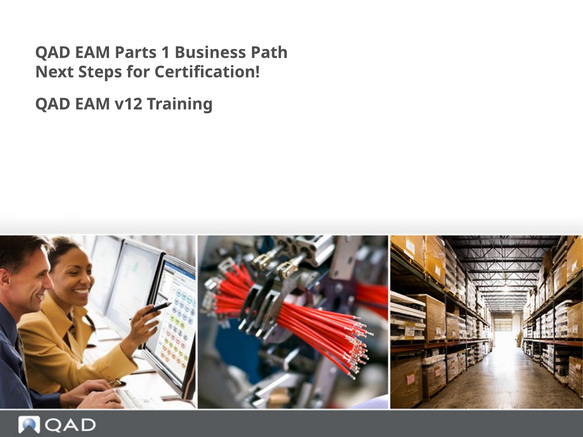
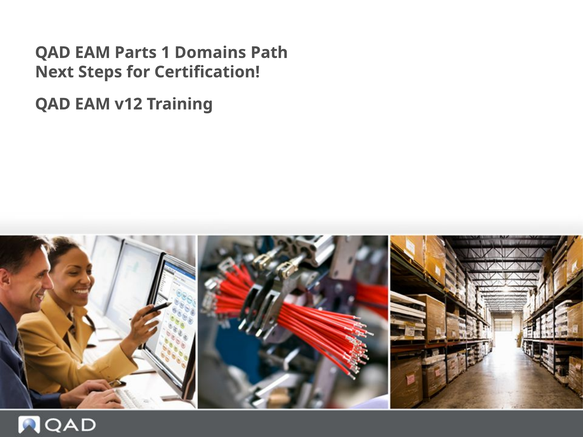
Business: Business -> Domains
